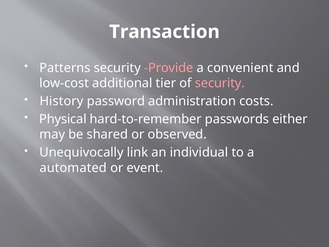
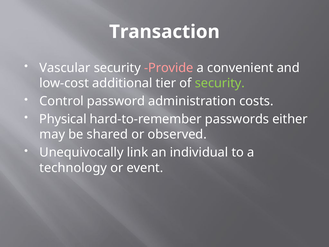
Patterns: Patterns -> Vascular
security at (220, 83) colour: pink -> light green
History: History -> Control
automated: automated -> technology
